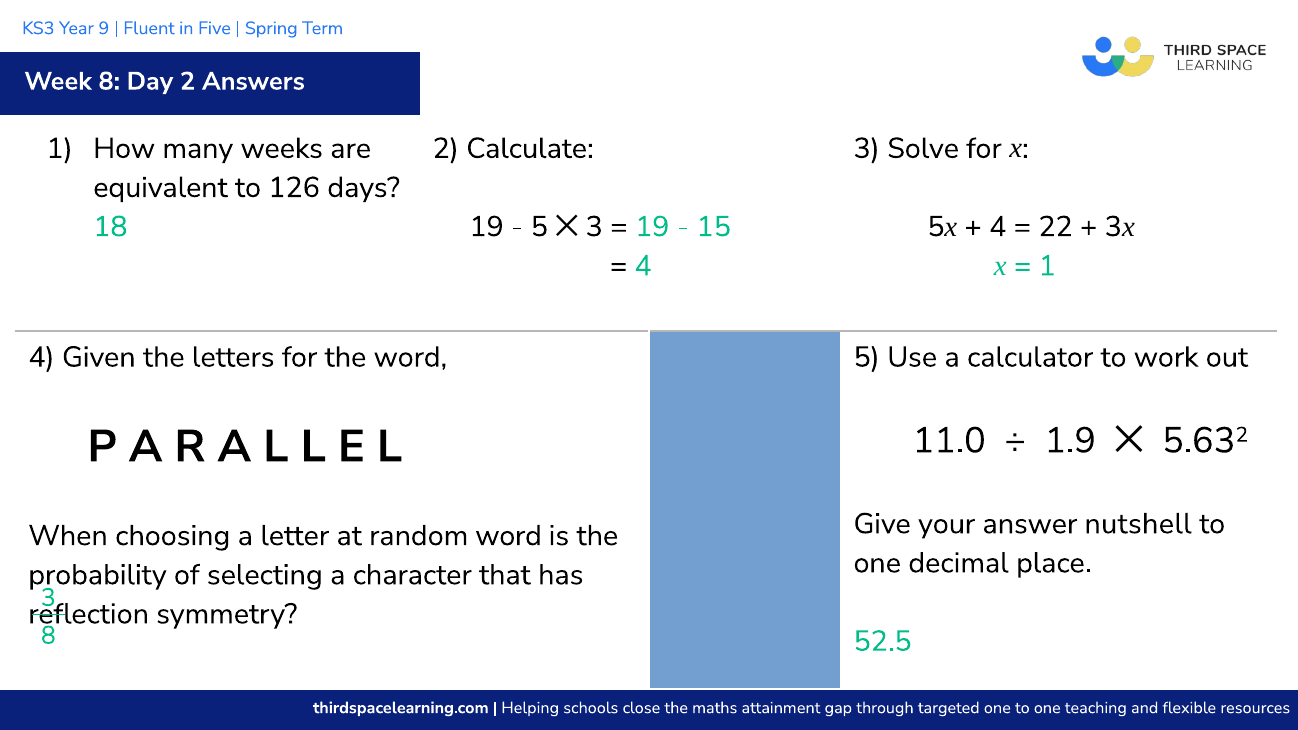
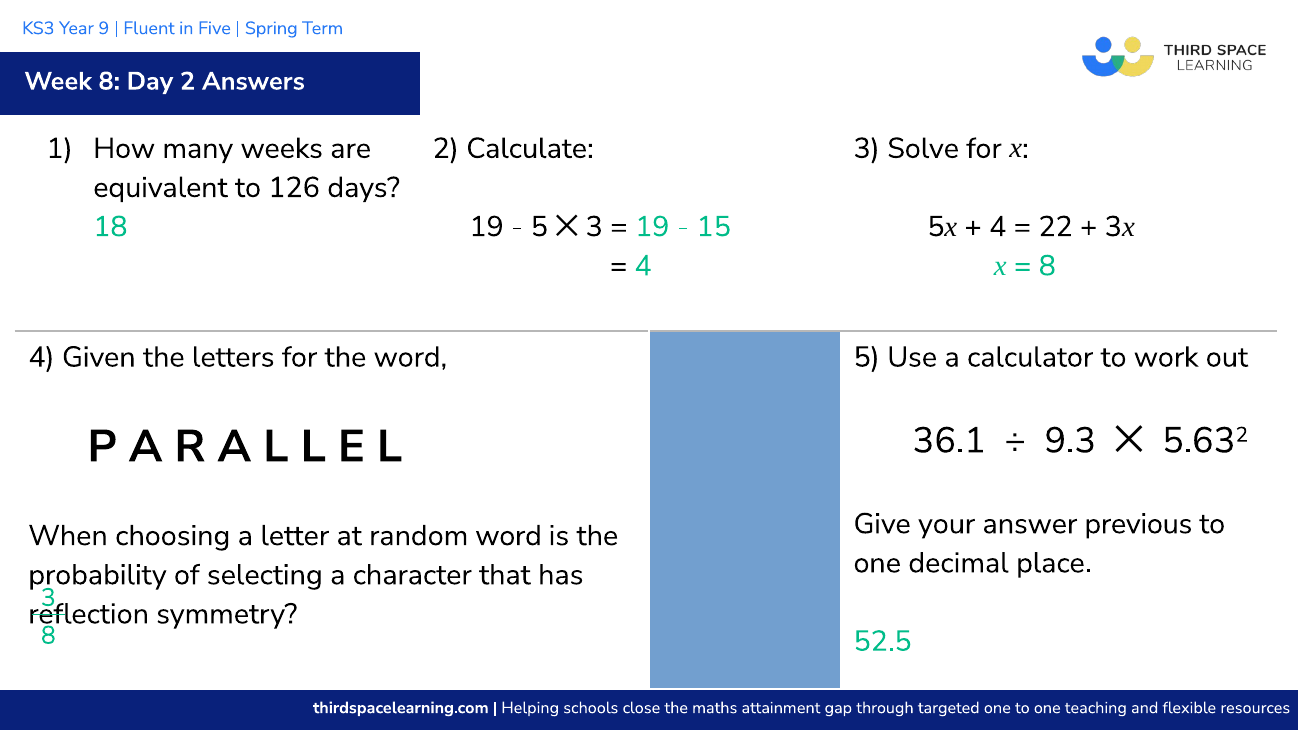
1 at (1047, 266): 1 -> 8
11.0: 11.0 -> 36.1
1.9: 1.9 -> 9.3
nutshell: nutshell -> previous
